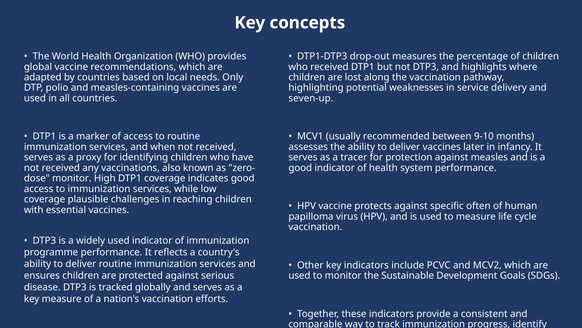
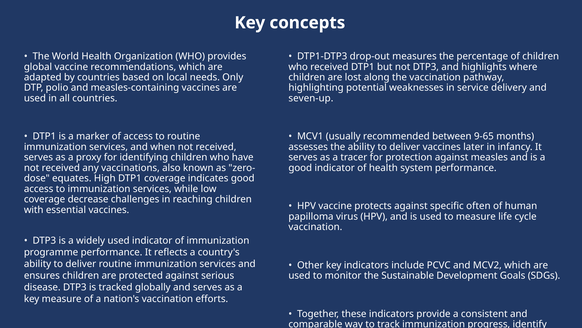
9-10: 9-10 -> 9-65
monitor at (72, 178): monitor -> equates
plausible: plausible -> decrease
